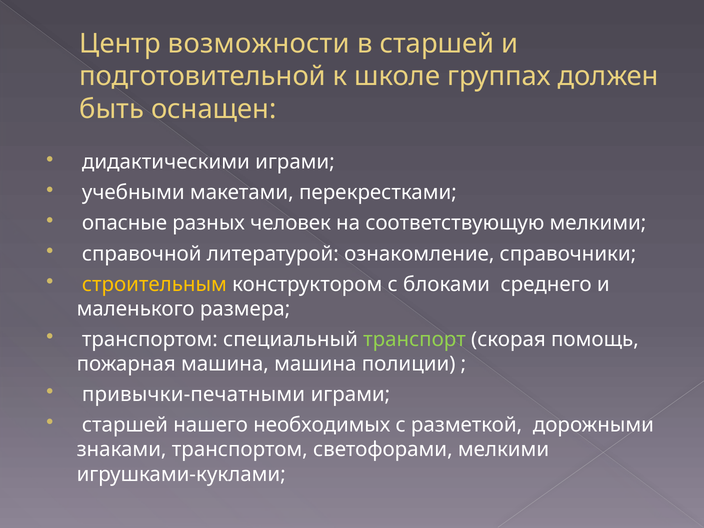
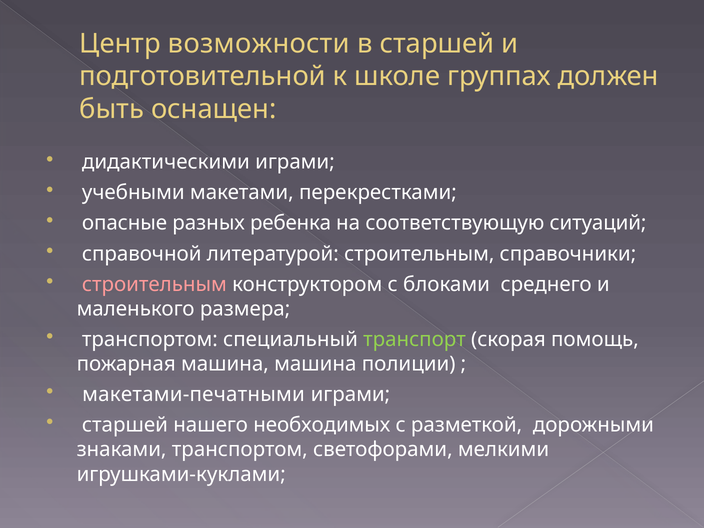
человек: человек -> ребенка
соответствующую мелкими: мелкими -> ситуаций
литературой ознакомление: ознакомление -> строительным
строительным at (154, 284) colour: yellow -> pink
привычки-печатными: привычки-печатными -> макетами-печатными
